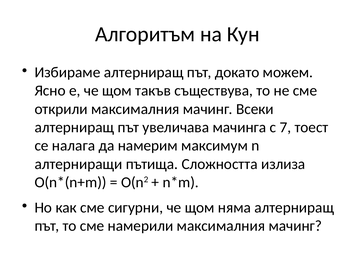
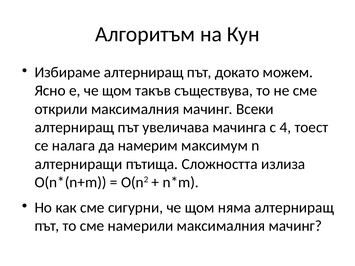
7: 7 -> 4
